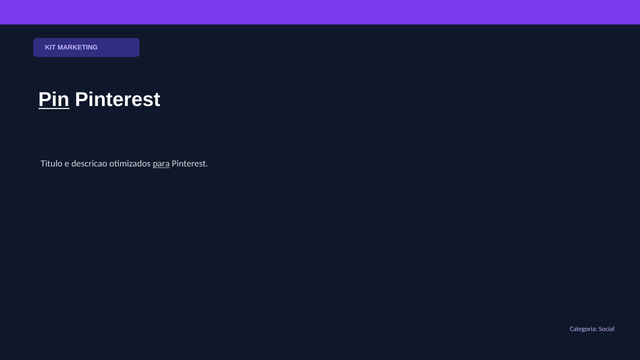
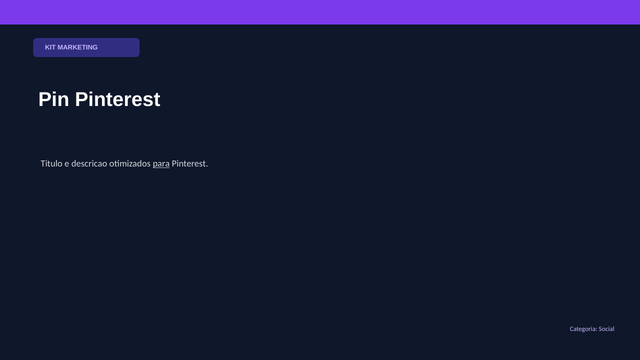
Pin underline: present -> none
